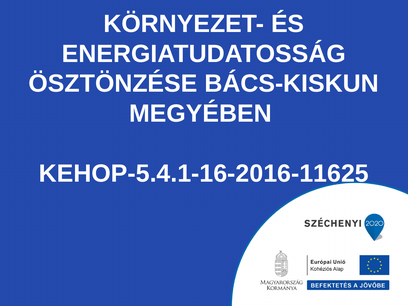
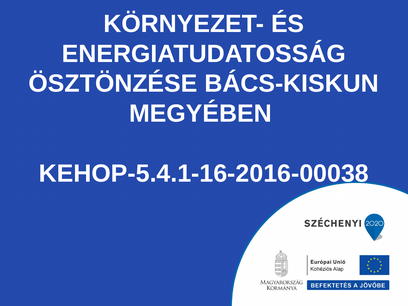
KEHOP-5.4.1-16-2016-11625: KEHOP-5.4.1-16-2016-11625 -> KEHOP-5.4.1-16-2016-00038
